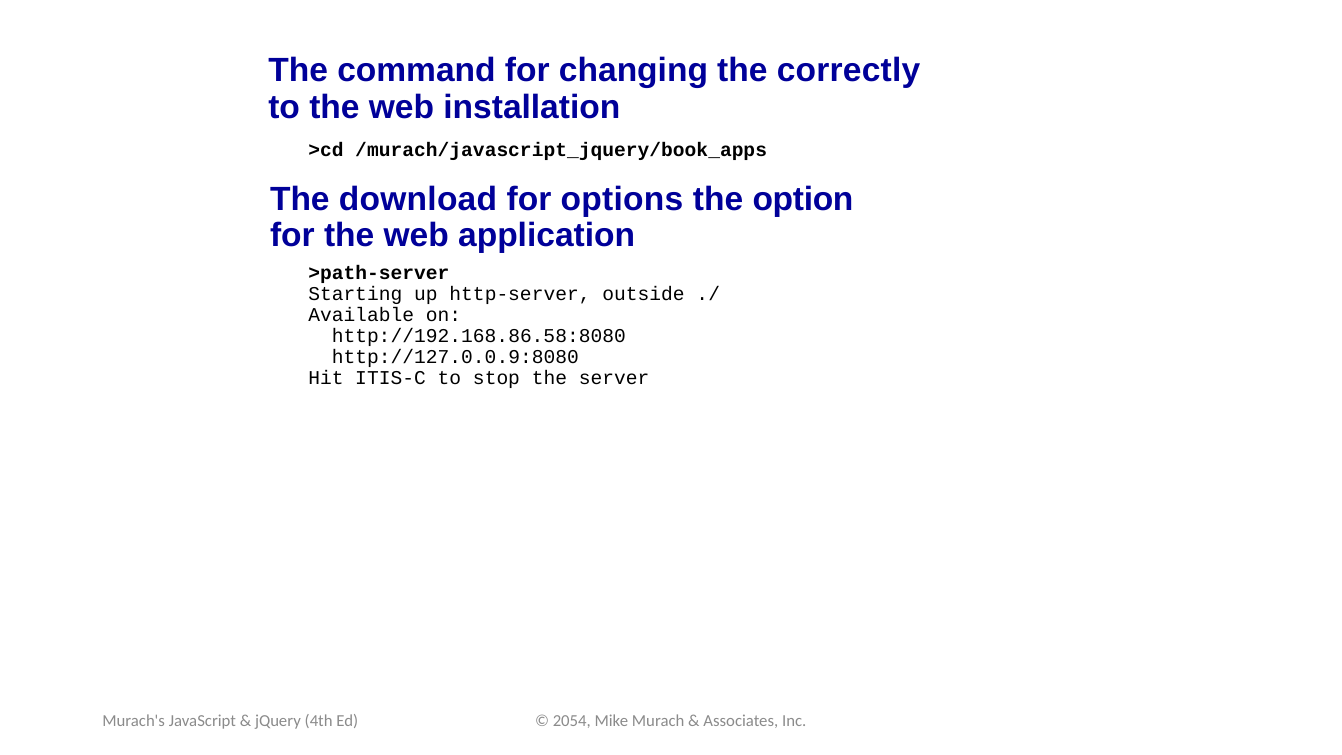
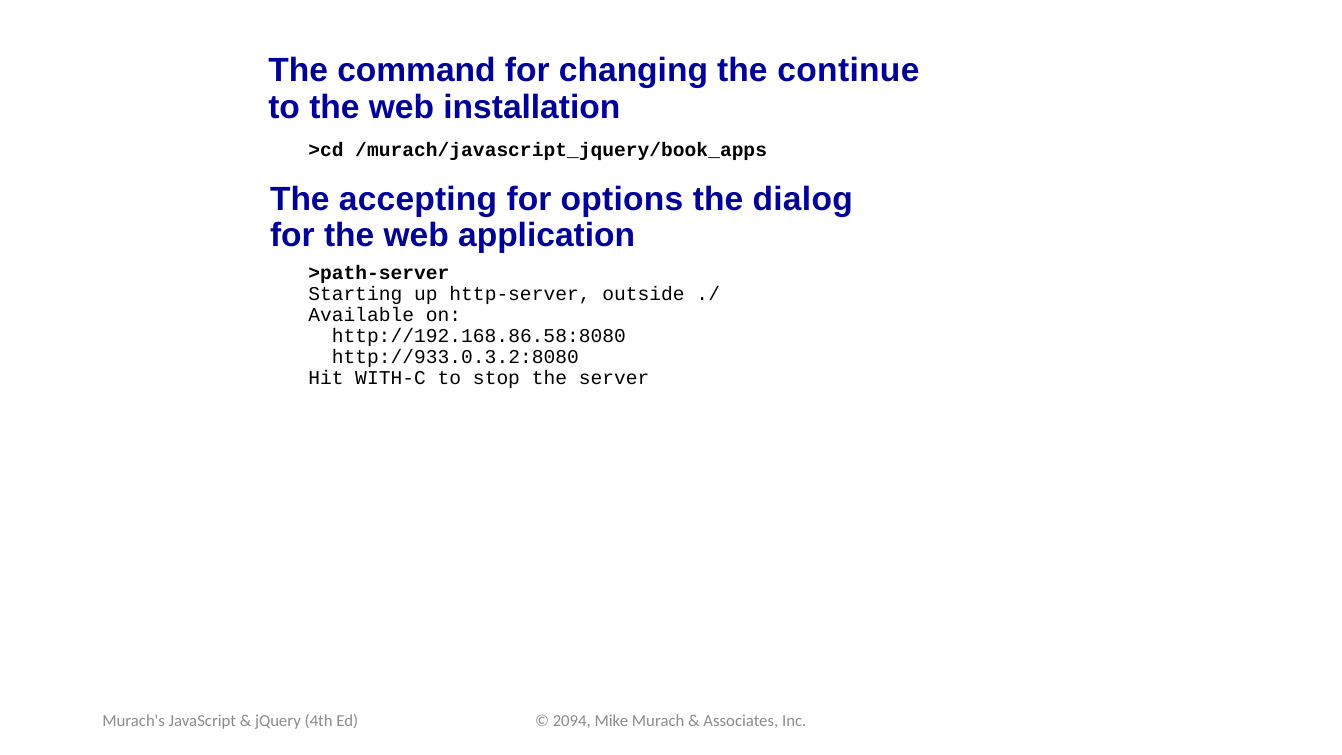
correctly: correctly -> continue
download: download -> accepting
option: option -> dialog
http://127.0.0.9:8080: http://127.0.0.9:8080 -> http://933.0.3.2:8080
ITIS-C: ITIS-C -> WITH-C
2054: 2054 -> 2094
